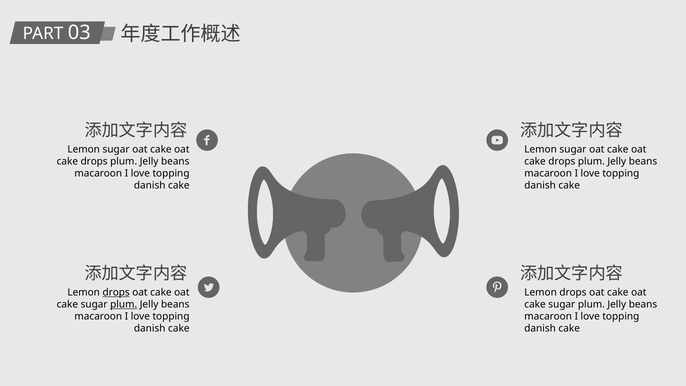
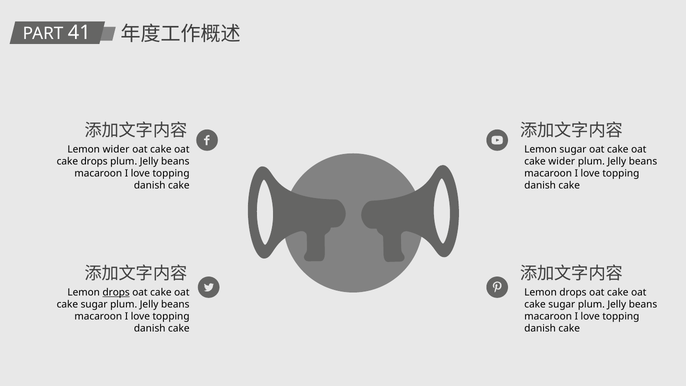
03: 03 -> 41
sugar at (116, 149): sugar -> wider
drops at (562, 161): drops -> wider
plum at (124, 304) underline: present -> none
